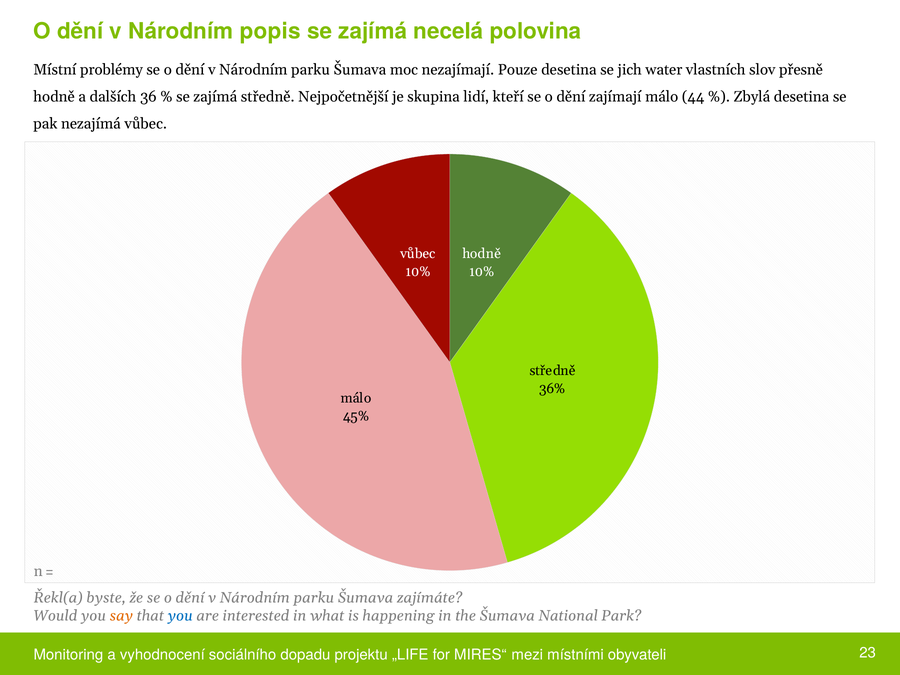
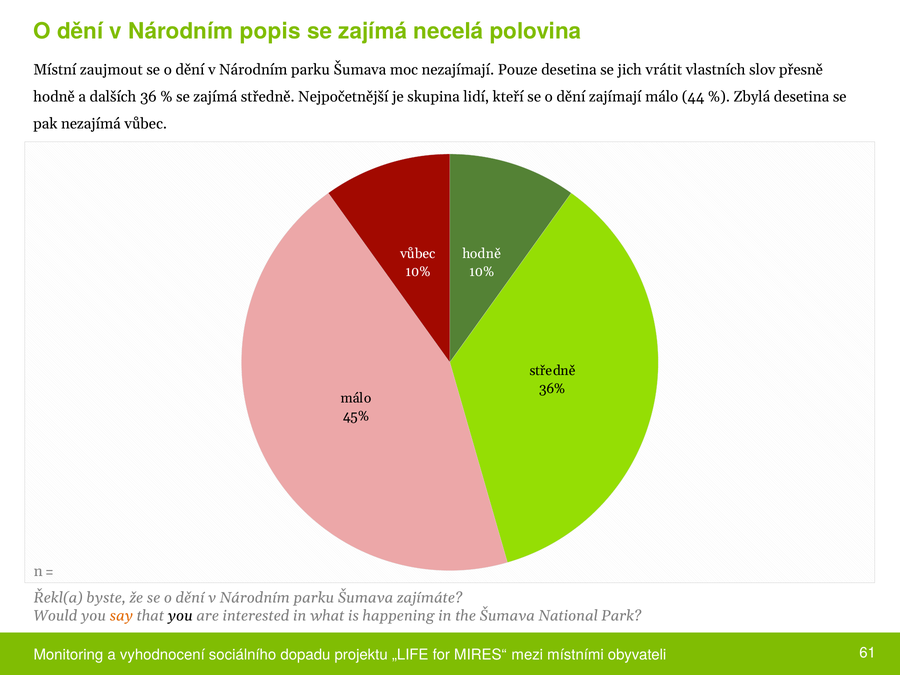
problémy: problémy -> zaujmout
water: water -> vrátit
you at (180, 616) colour: blue -> black
23: 23 -> 61
